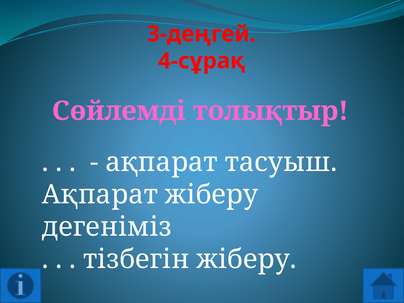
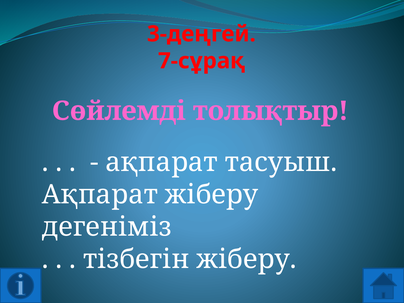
4-сұрақ: 4-сұрақ -> 7-сұрақ
